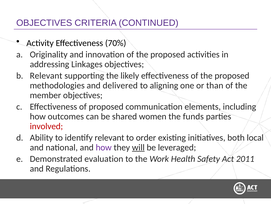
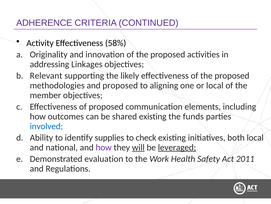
OBJECTIVES at (44, 23): OBJECTIVES -> ADHERENCE
70%: 70% -> 58%
and delivered: delivered -> proposed
or than: than -> local
shared women: women -> existing
involved colour: red -> blue
identify relevant: relevant -> supplies
order: order -> check
leveraged underline: none -> present
